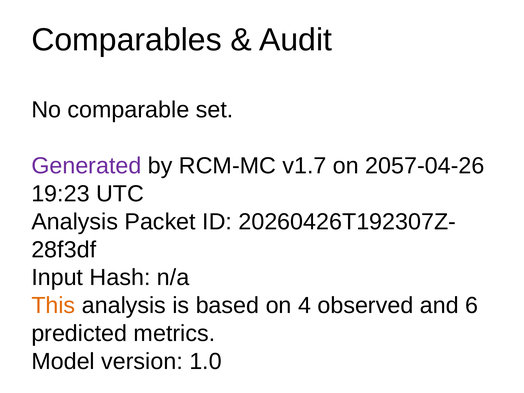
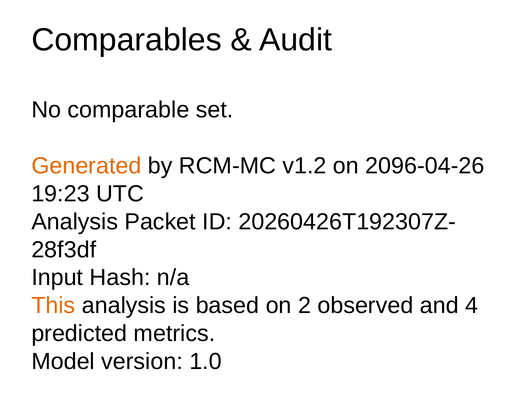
Generated colour: purple -> orange
v1.7: v1.7 -> v1.2
2057-04-26: 2057-04-26 -> 2096-04-26
4: 4 -> 2
6: 6 -> 4
